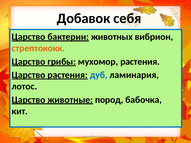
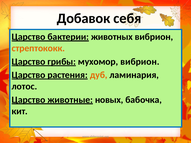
мухомор растения: растения -> вибрион
дуб colour: blue -> orange
пород: пород -> новых
